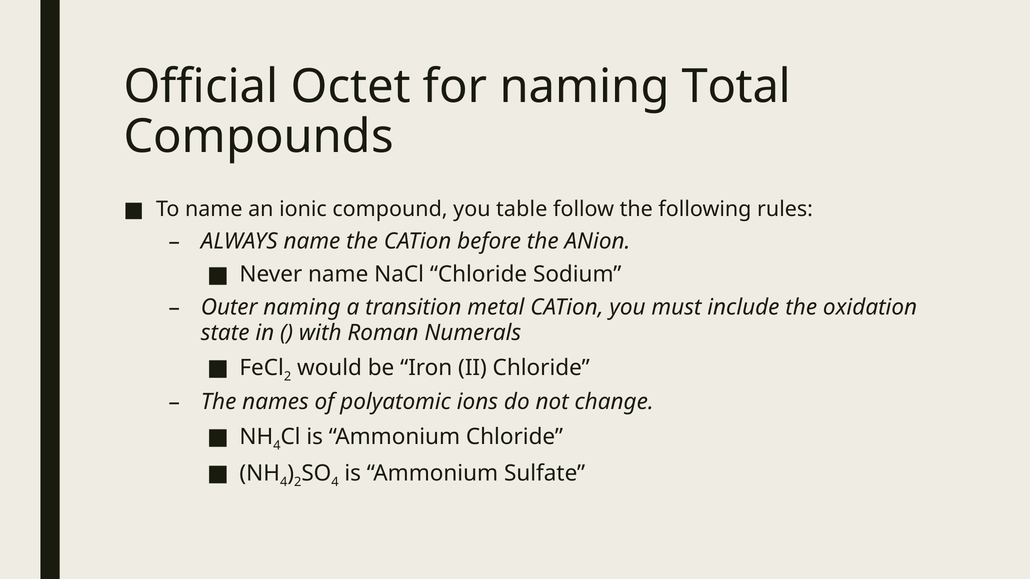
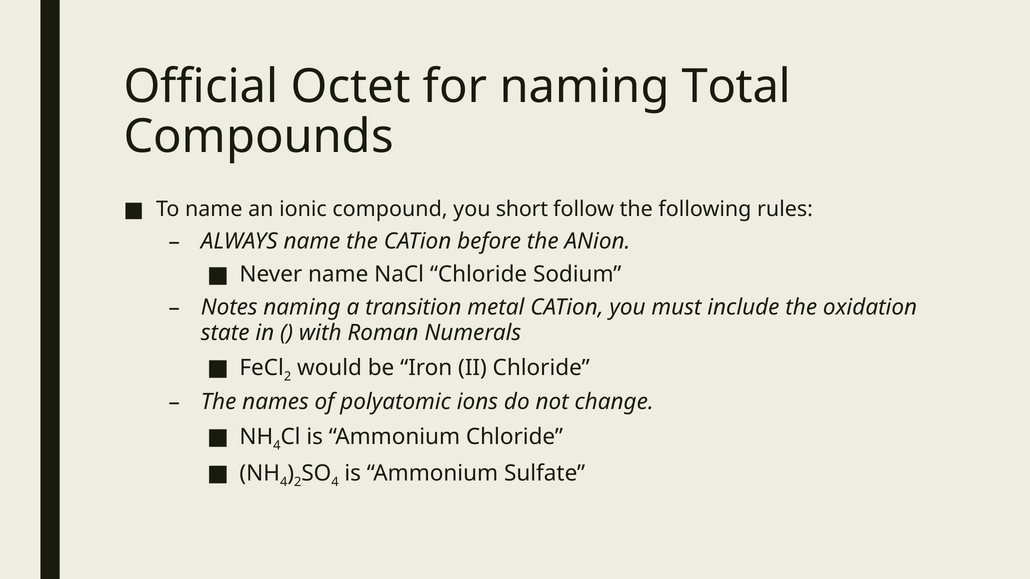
table: table -> short
Outer: Outer -> Notes
